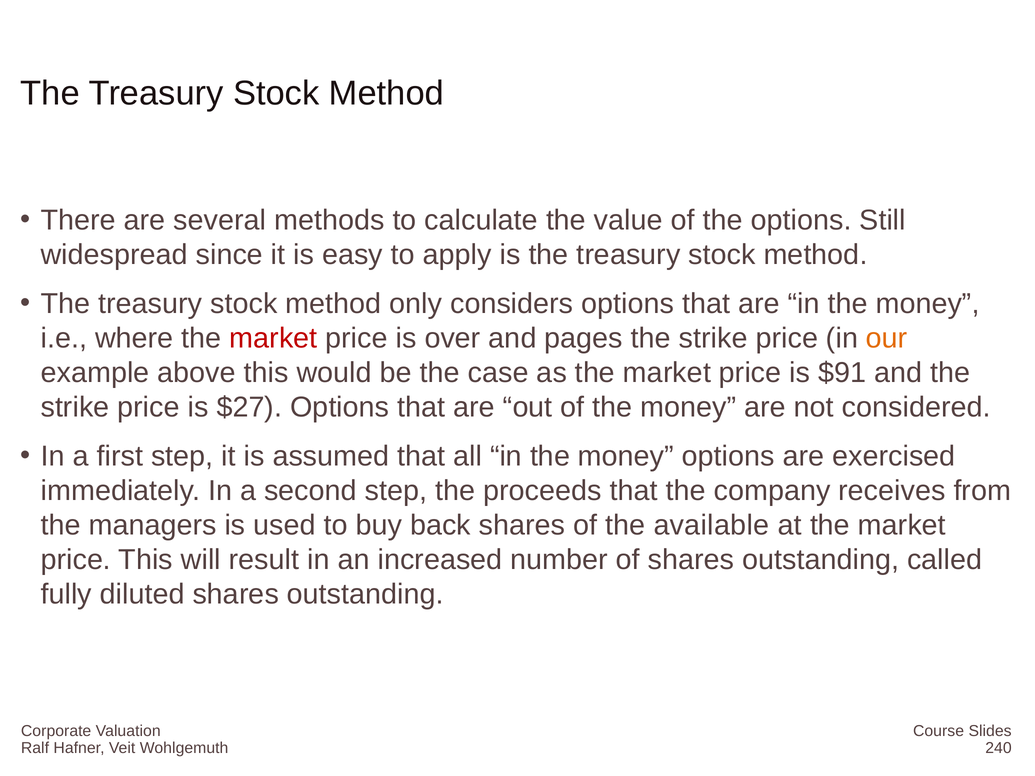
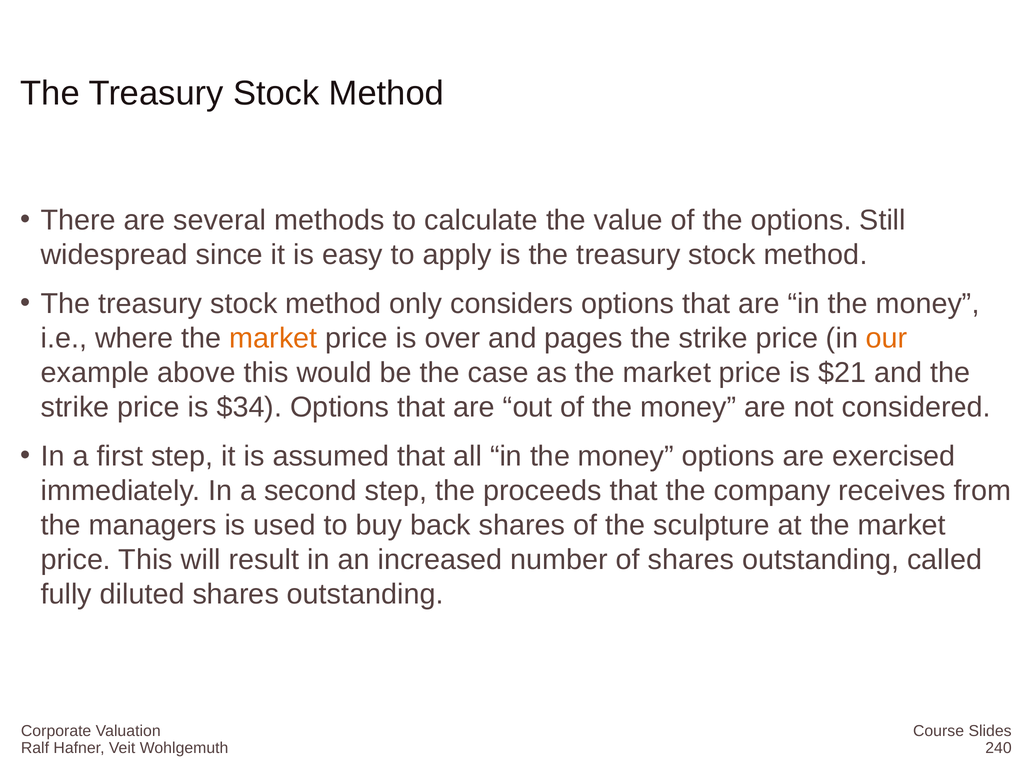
market at (273, 338) colour: red -> orange
$91: $91 -> $21
$27: $27 -> $34
available: available -> sculpture
